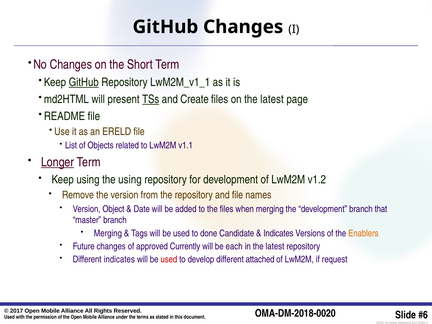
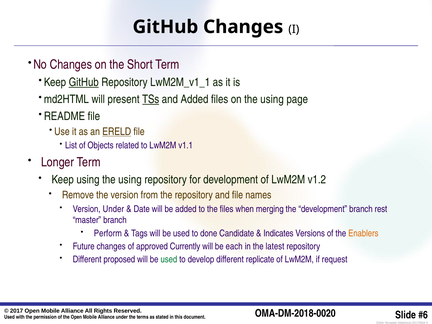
and Create: Create -> Added
on the latest: latest -> using
ERELD underline: none -> present
Longer underline: present -> none
Version Object: Object -> Under
that: that -> rest
Merging at (108, 233): Merging -> Perform
Different indicates: indicates -> proposed
used at (169, 260) colour: red -> green
attached: attached -> replicate
